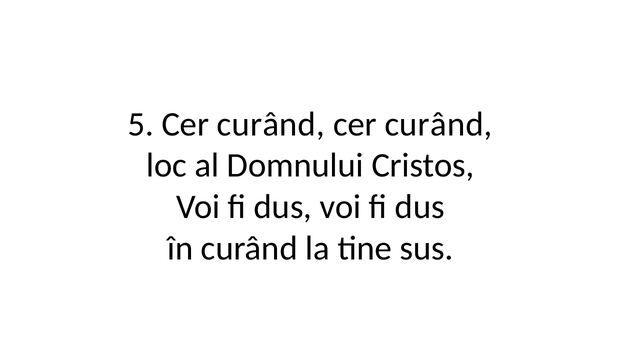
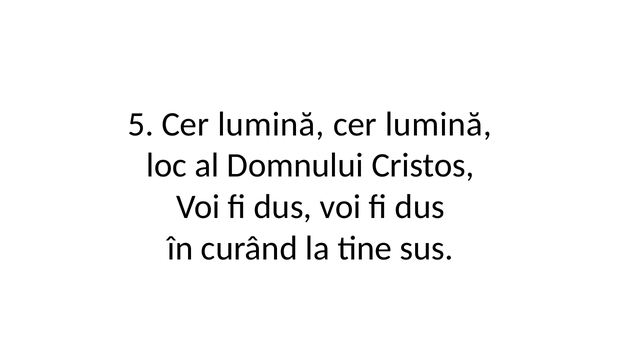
5 Cer curând: curând -> lumină
curând at (439, 124): curând -> lumină
